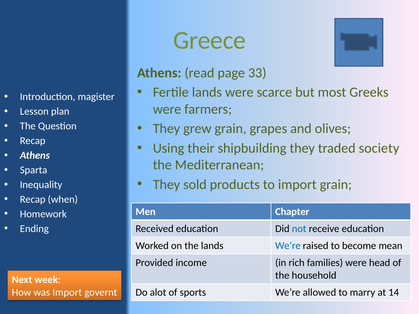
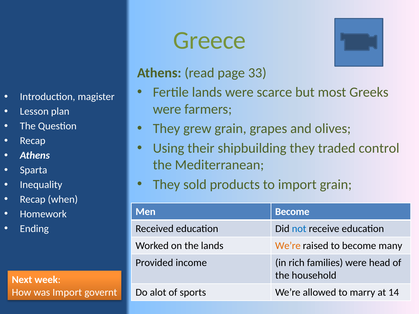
society: society -> control
Men Chapter: Chapter -> Become
We’re at (288, 246) colour: blue -> orange
mean: mean -> many
